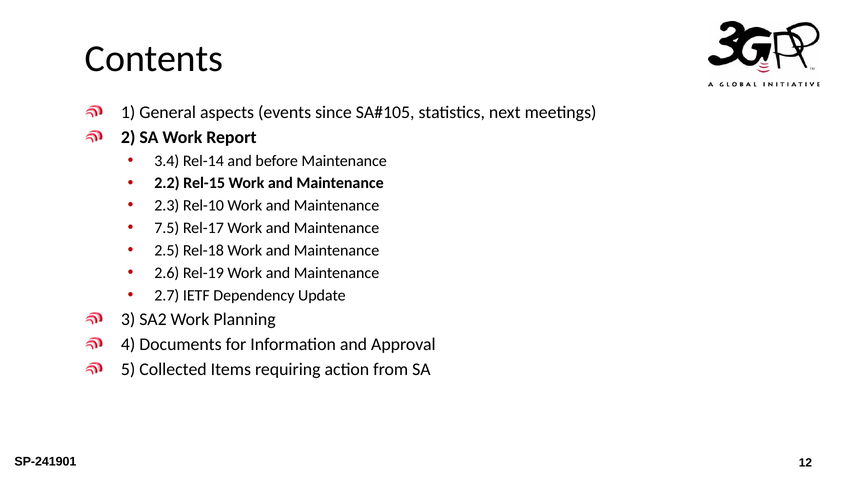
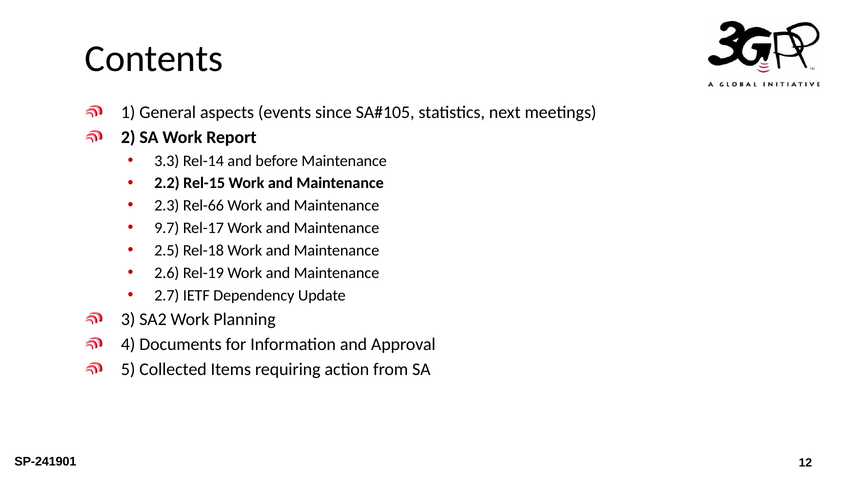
3.4: 3.4 -> 3.3
Rel-10: Rel-10 -> Rel-66
7.5: 7.5 -> 9.7
